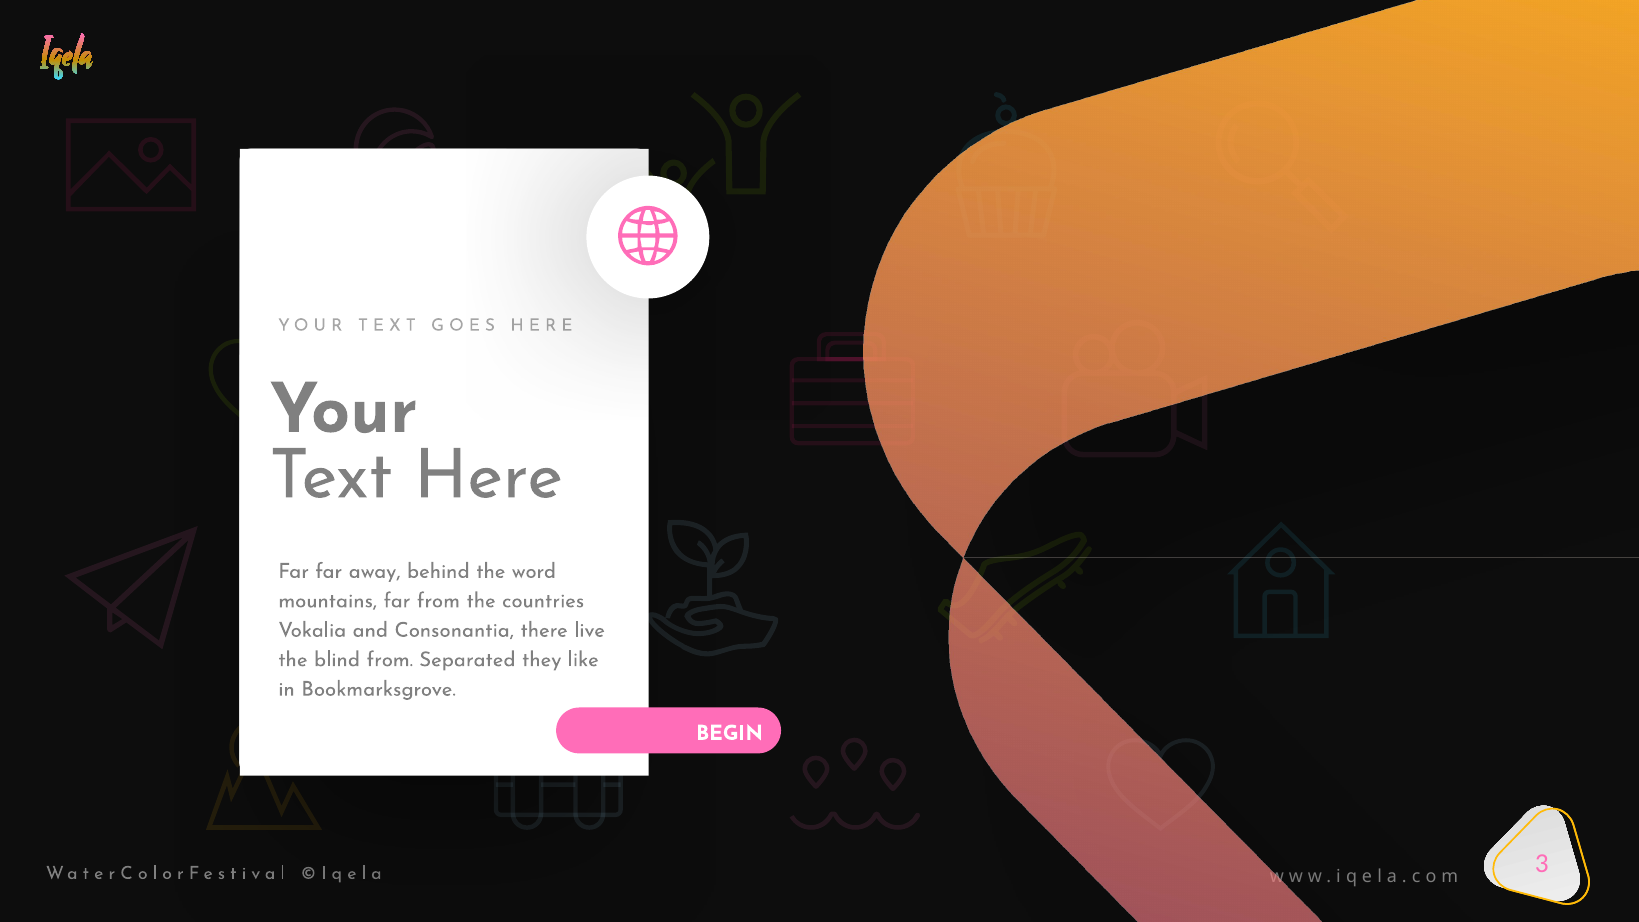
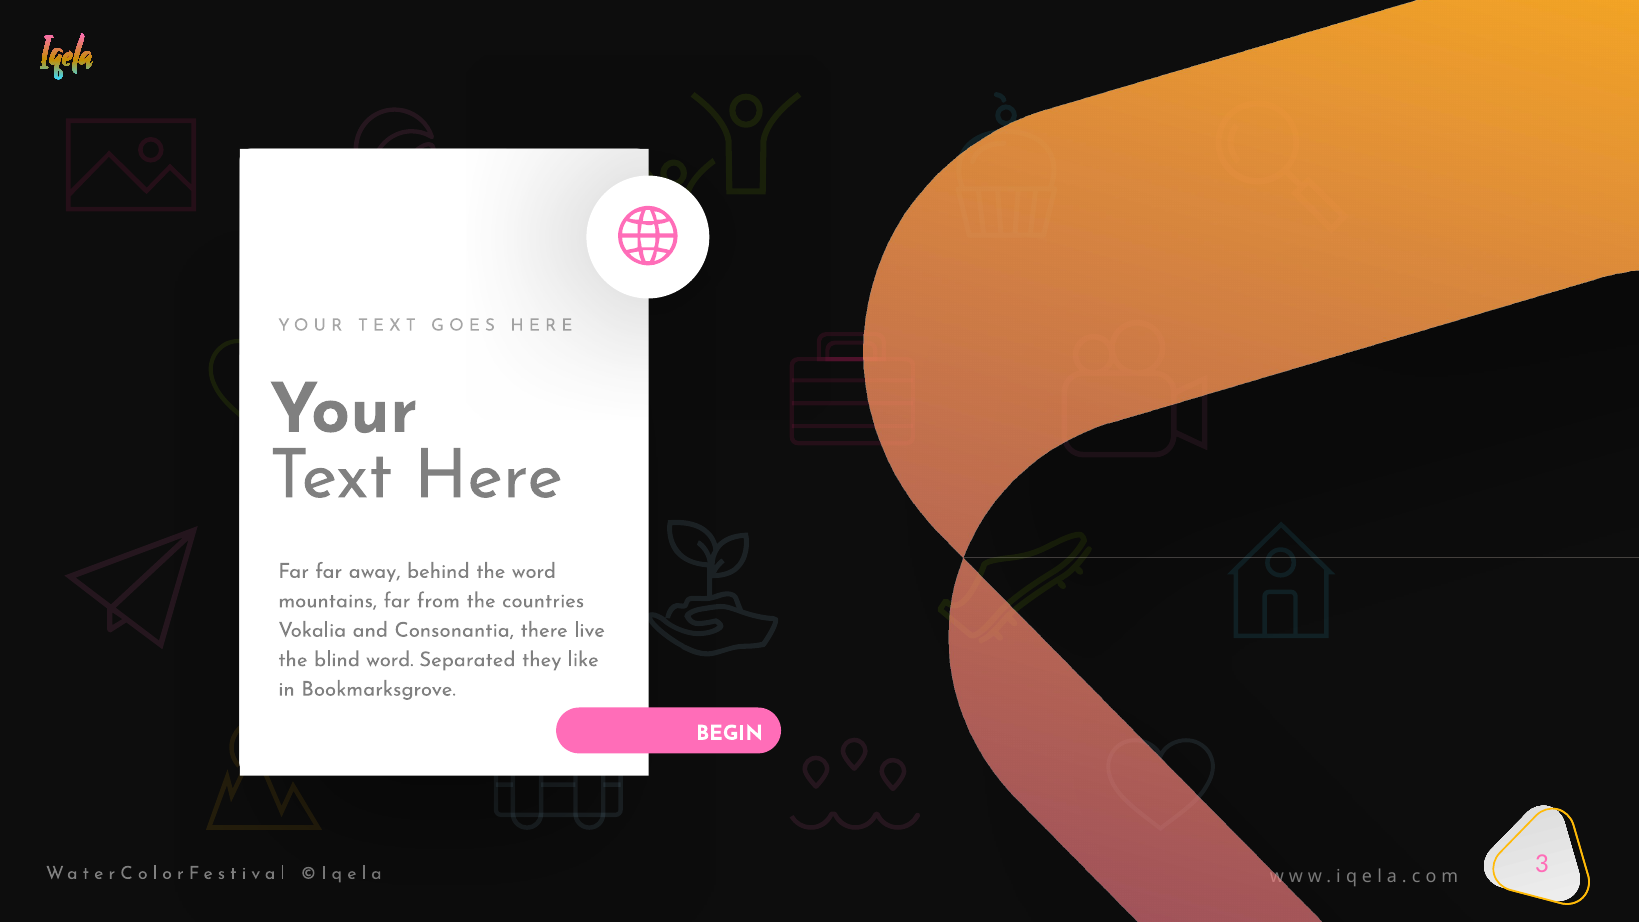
blind from: from -> word
